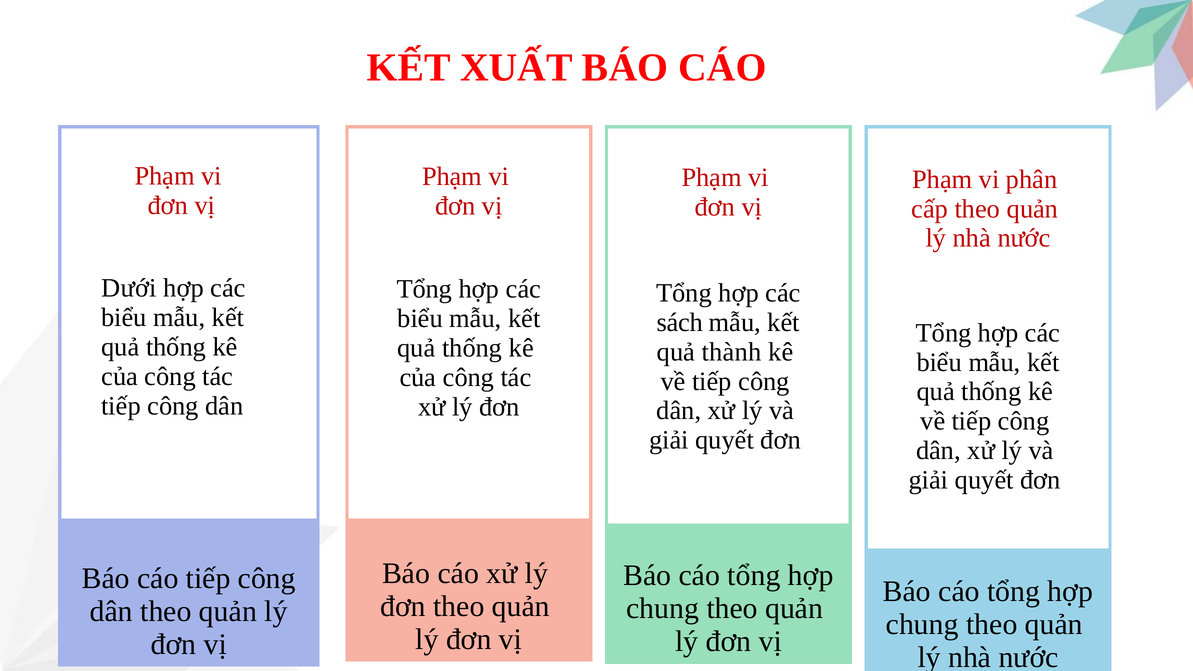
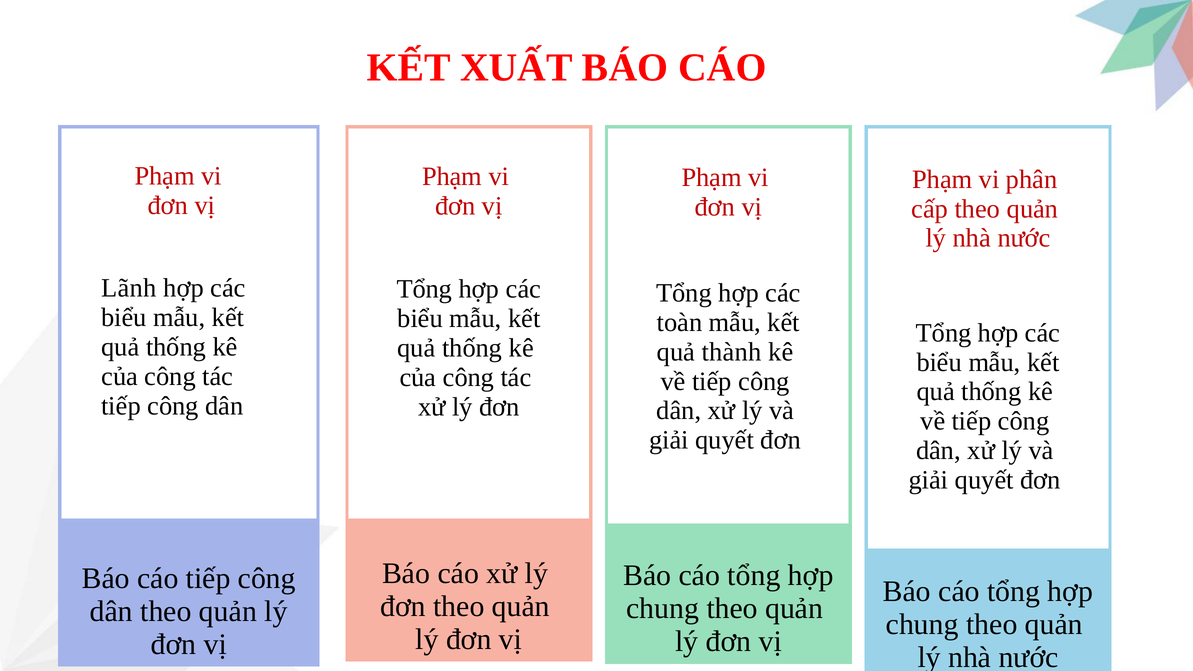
Dưới: Dưới -> Lãnh
sách: sách -> toàn
